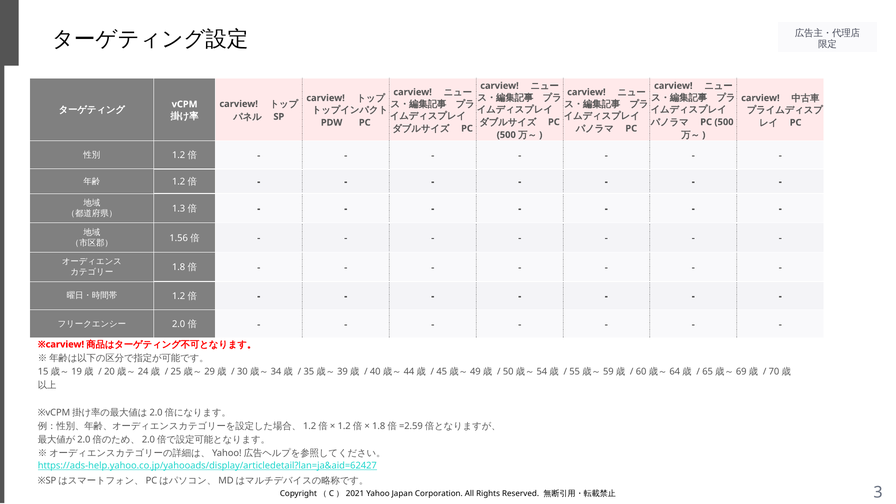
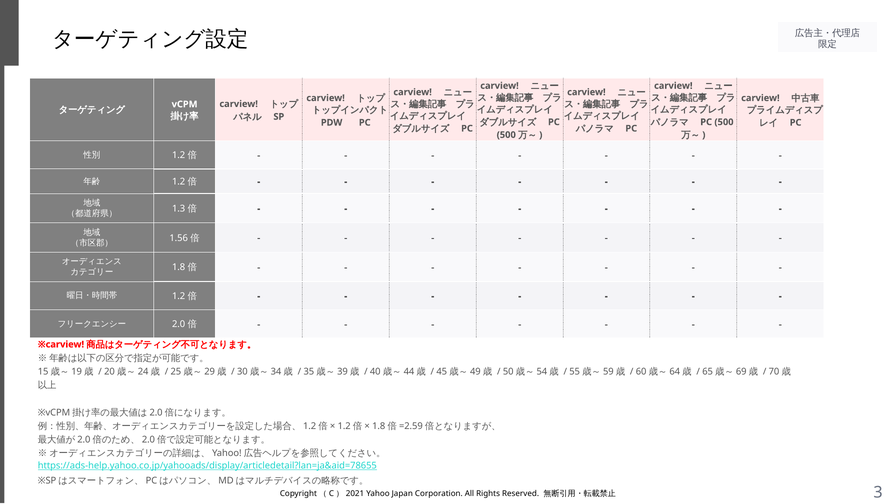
https://ads-help.yahoo.co.jp/yahooads/display/articledetail?lan=ja&aid=62427: https://ads-help.yahoo.co.jp/yahooads/display/articledetail?lan=ja&aid=62427 -> https://ads-help.yahoo.co.jp/yahooads/display/articledetail?lan=ja&aid=78655
